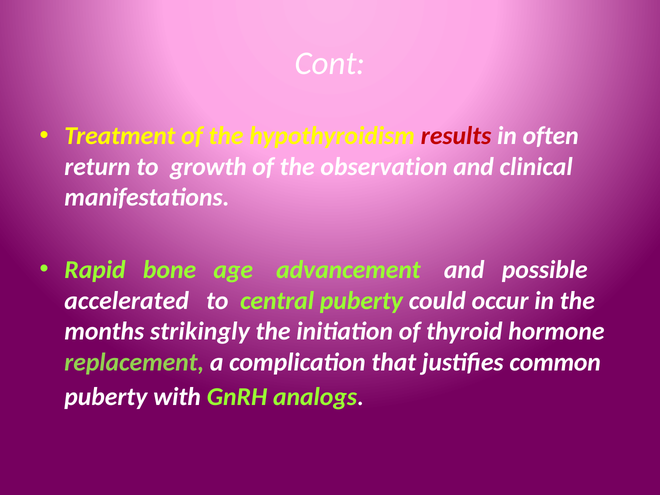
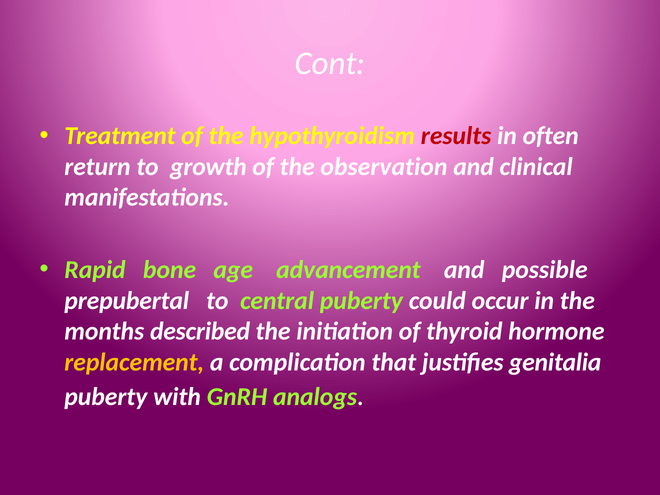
accelerated: accelerated -> prepubertal
strikingly: strikingly -> described
replacement colour: light green -> yellow
common: common -> genitalia
